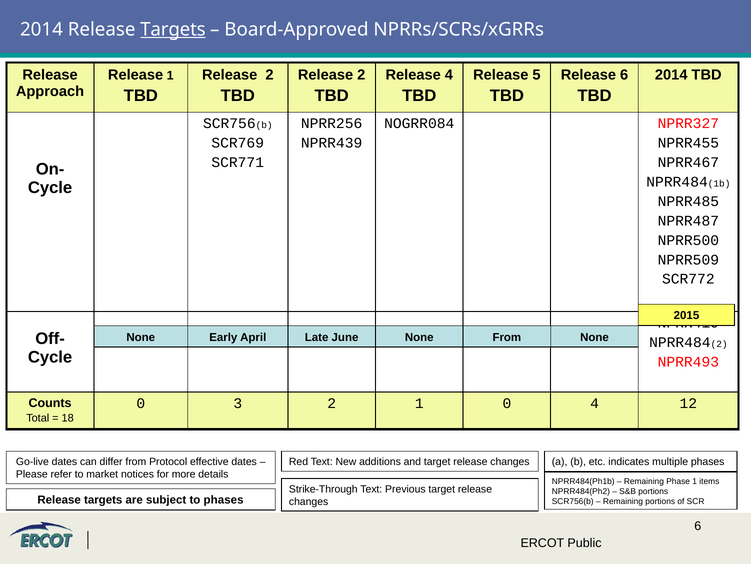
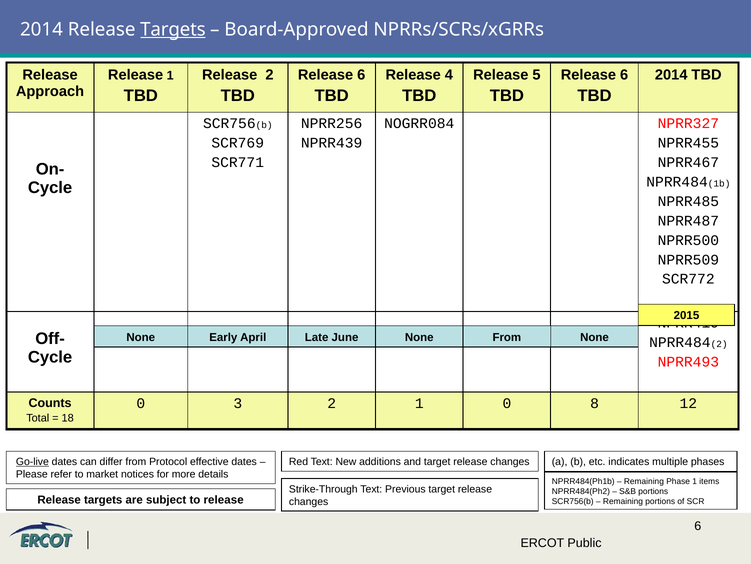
2 at (361, 75): 2 -> 6
0 4: 4 -> 8
Go-live underline: none -> present
to phases: phases -> release
